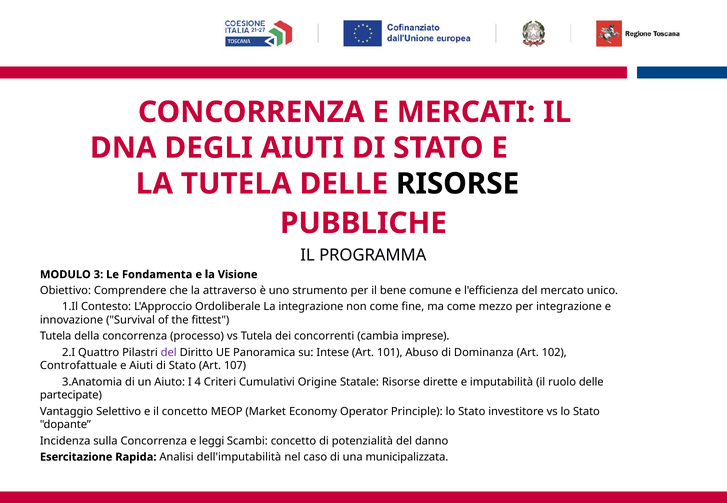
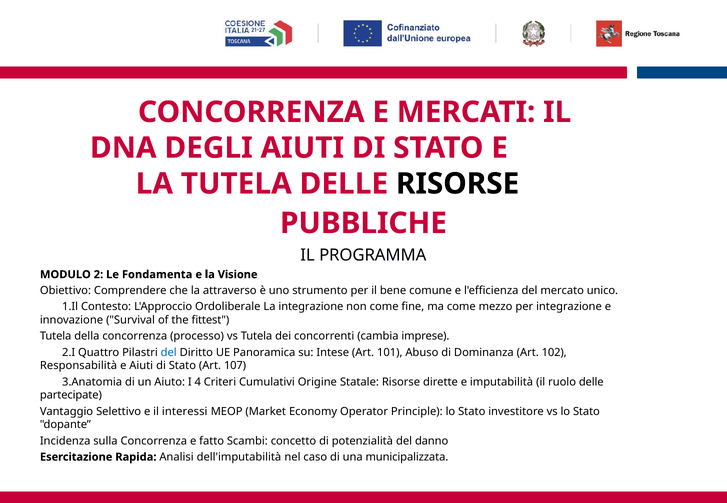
3: 3 -> 2
del at (169, 353) colour: purple -> blue
Controfattuale: Controfattuale -> Responsabilità
il concetto: concetto -> interessi
leggi: leggi -> fatto
